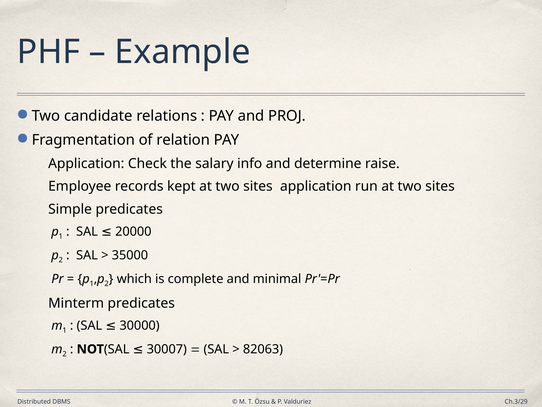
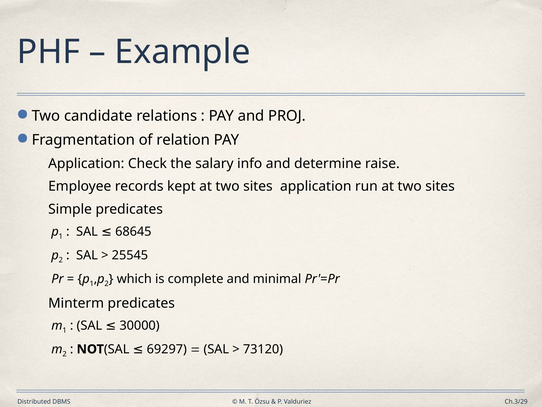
20000: 20000 -> 68645
35000: 35000 -> 25545
82063: 82063 -> 73120
30007: 30007 -> 69297
